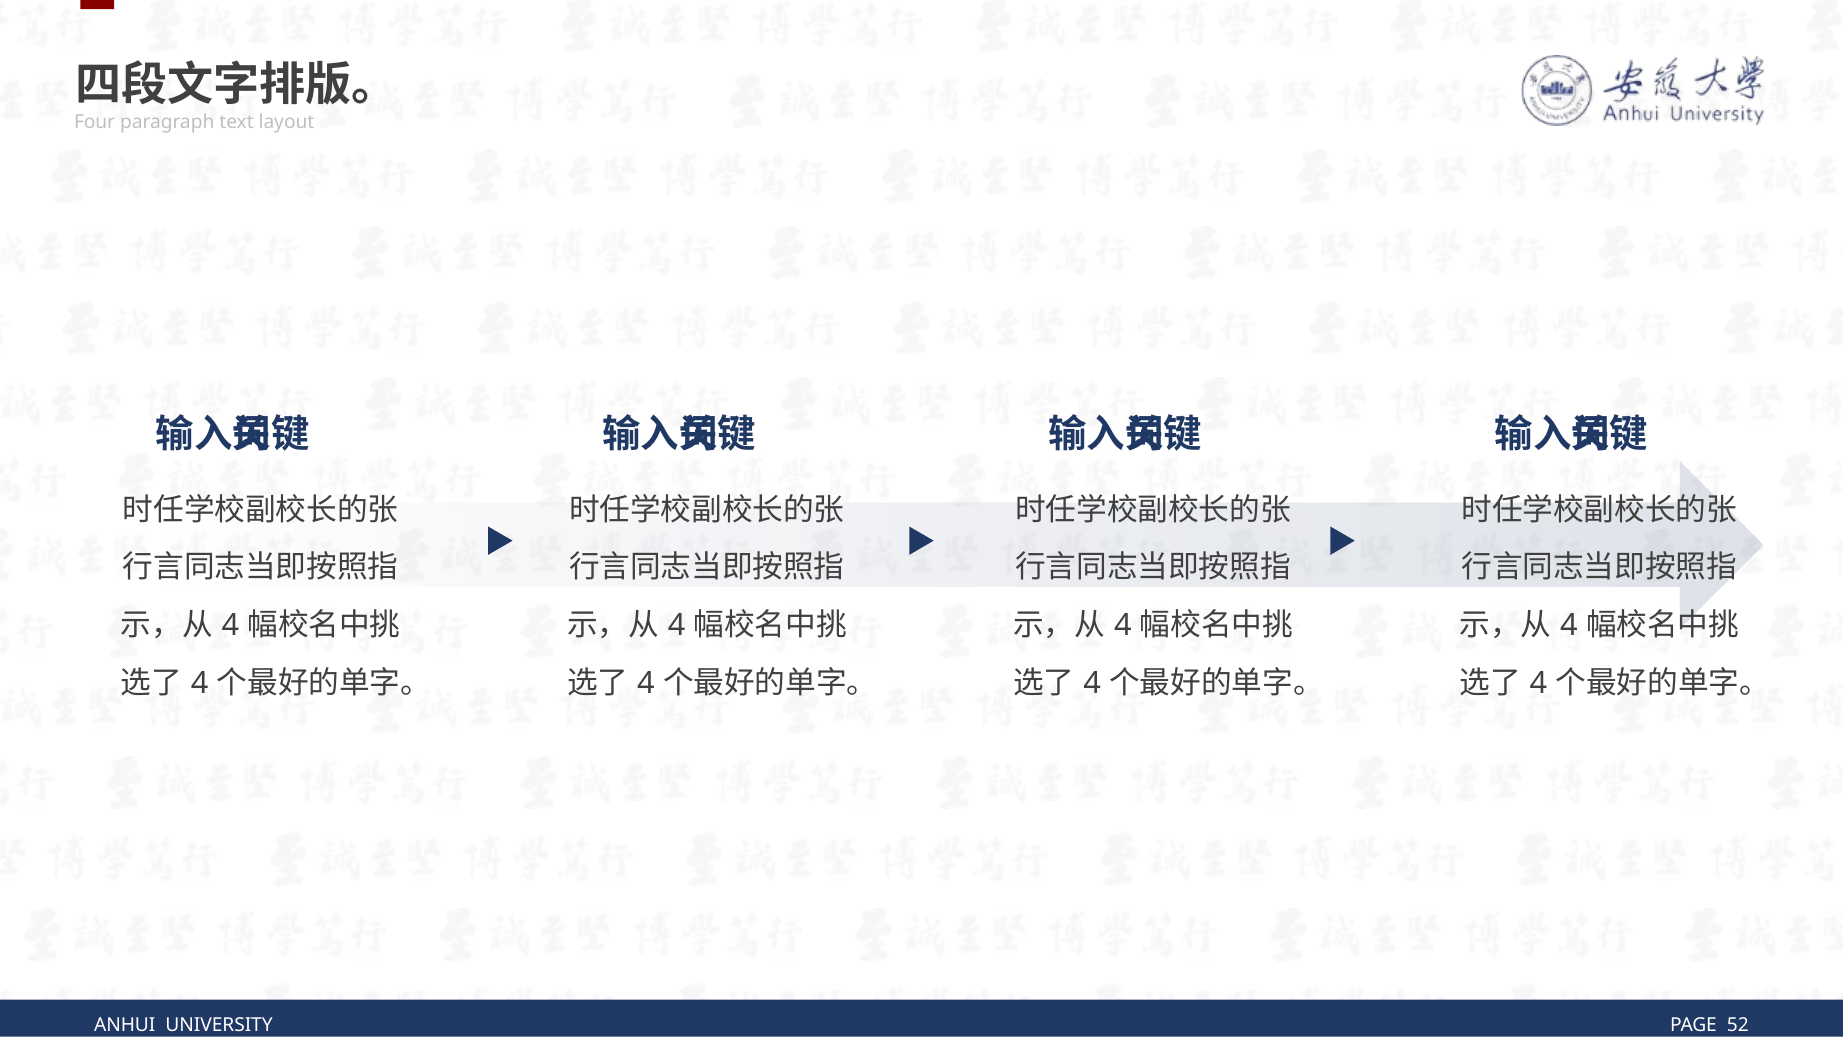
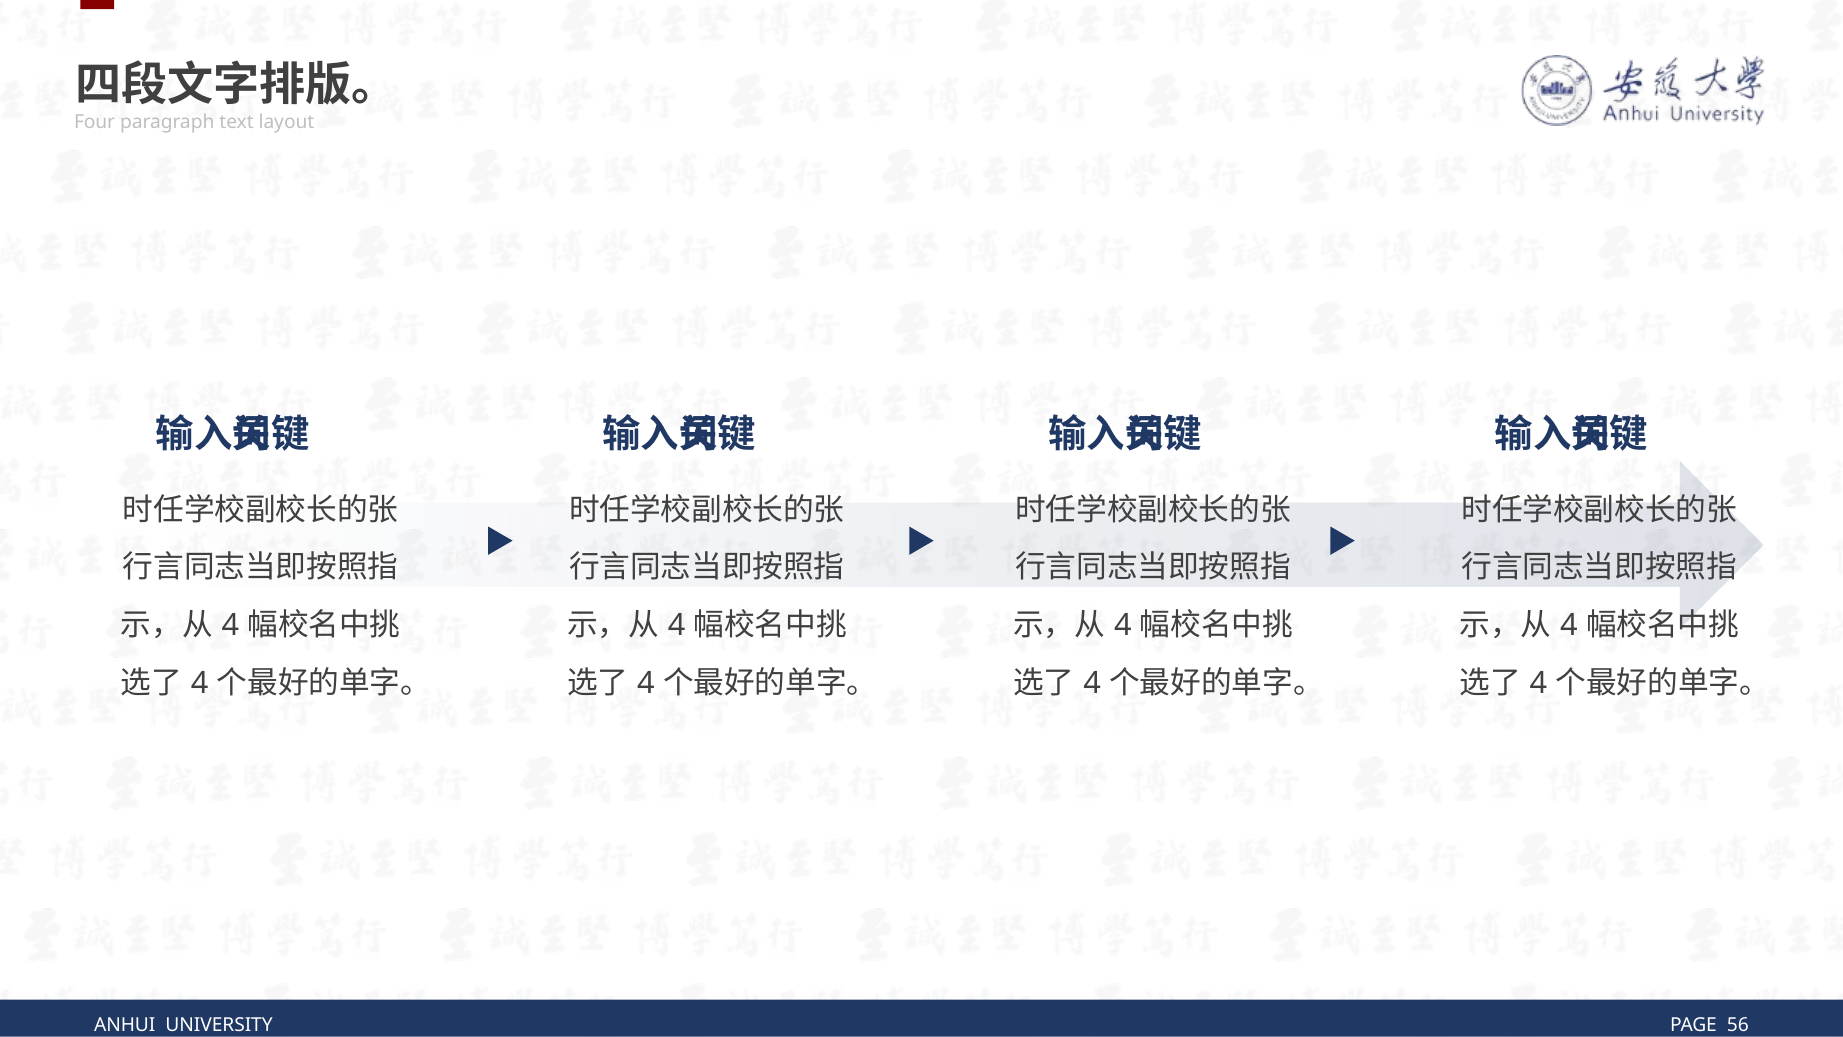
52: 52 -> 56
